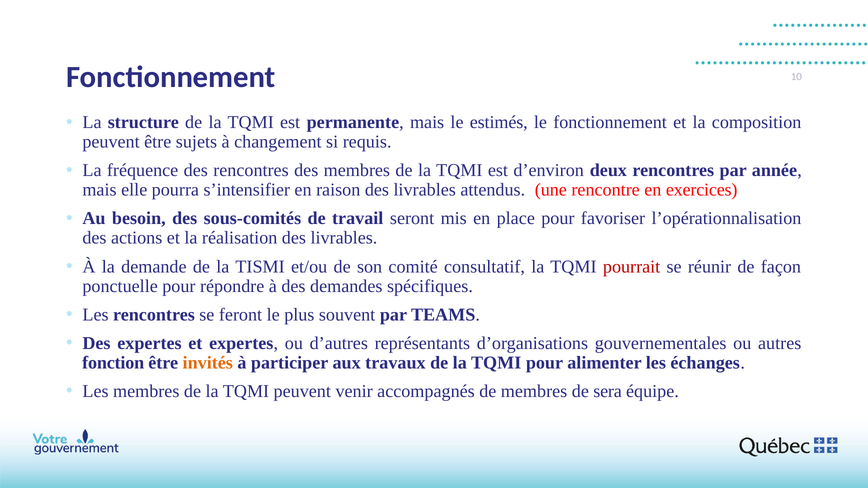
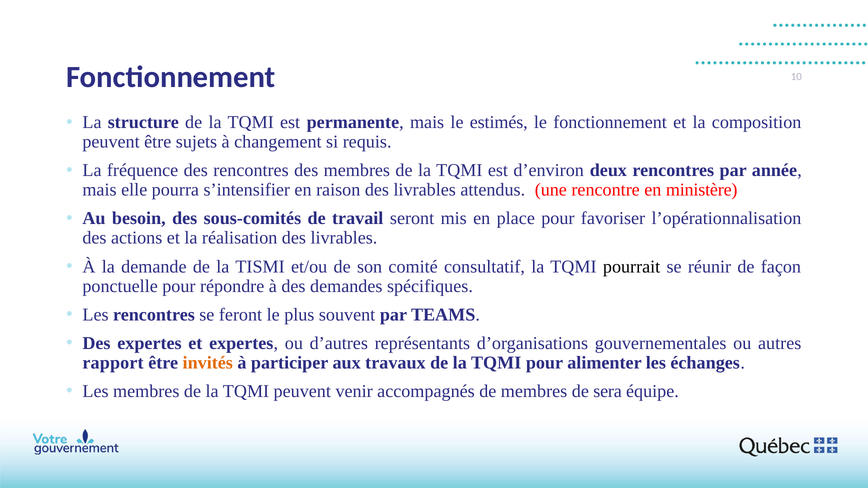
exercices: exercices -> ministère
pourrait colour: red -> black
fonction: fonction -> rapport
